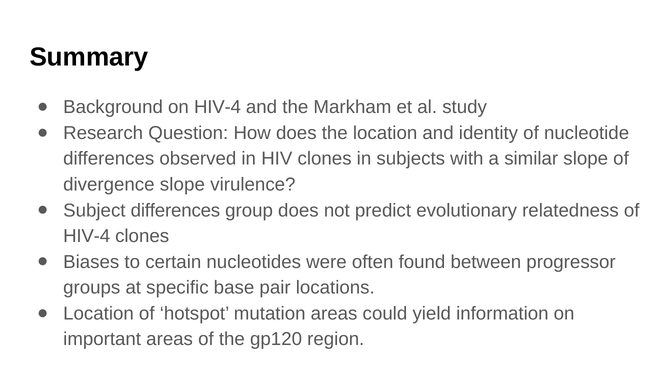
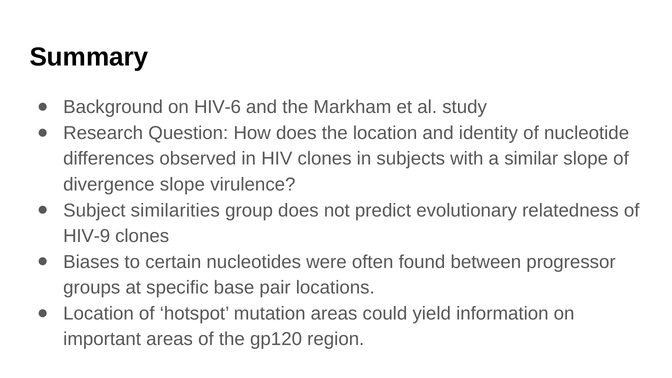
on HIV-4: HIV-4 -> HIV-6
Subject differences: differences -> similarities
HIV-4 at (87, 236): HIV-4 -> HIV-9
